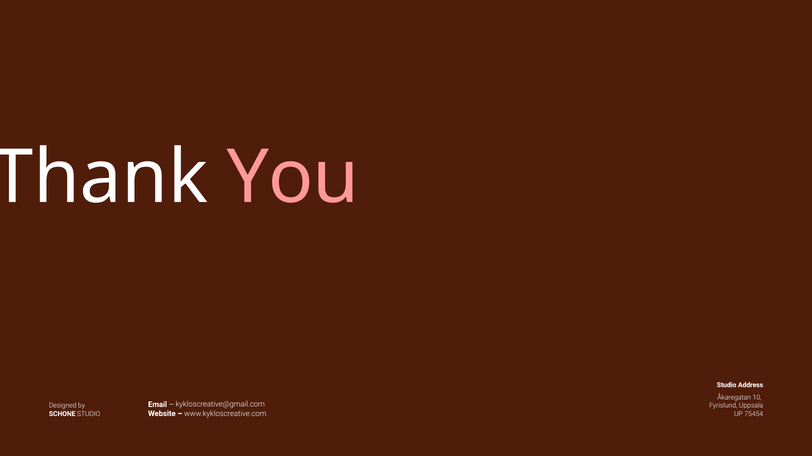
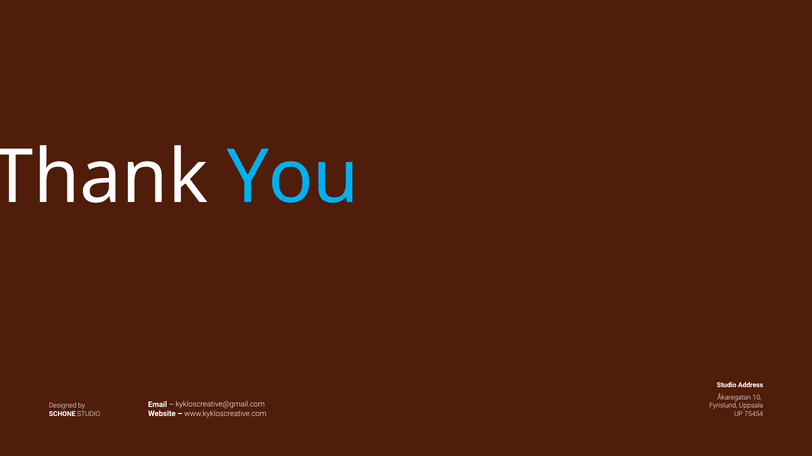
You colour: pink -> light blue
